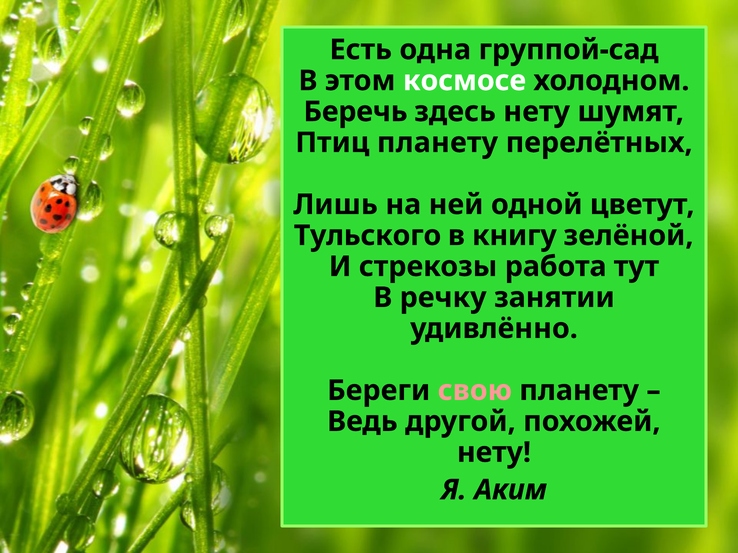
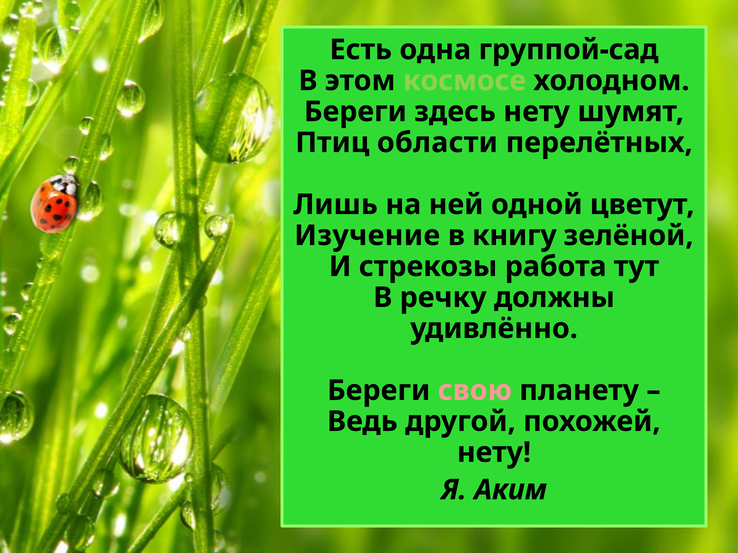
космосе colour: white -> light green
Беречь at (356, 112): Беречь -> Береги
Птиц планету: планету -> области
Тульского: Тульского -> Изучение
занятии: занятии -> должны
